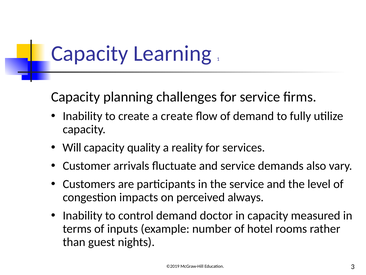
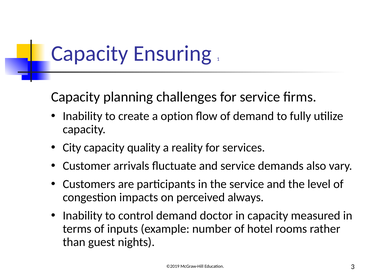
Learning: Learning -> Ensuring
a create: create -> option
Will: Will -> City
